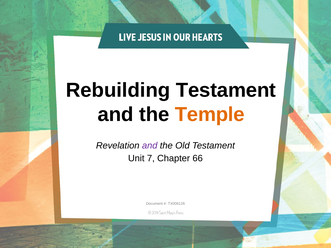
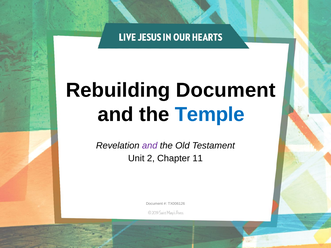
Rebuilding Testament: Testament -> Document
Temple colour: orange -> blue
7: 7 -> 2
66: 66 -> 11
